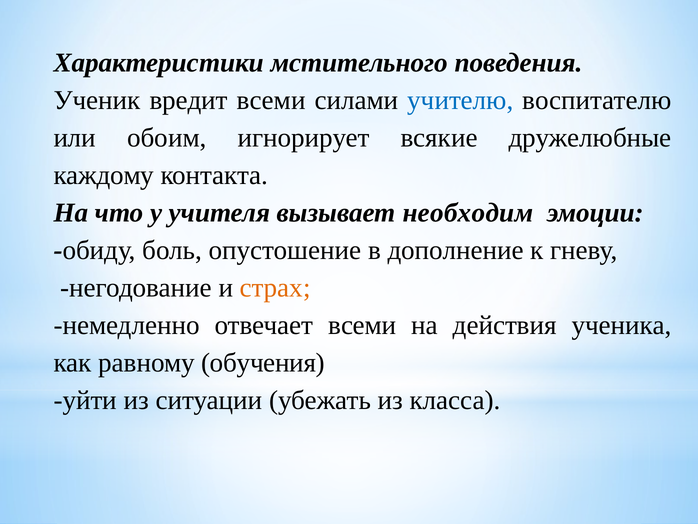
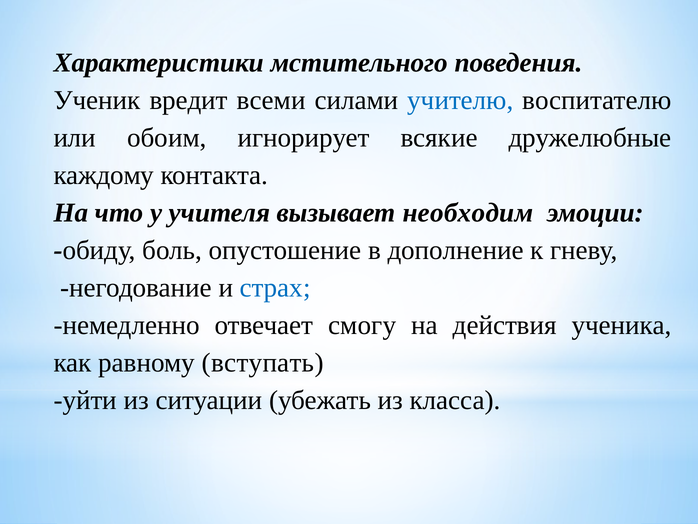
страх colour: orange -> blue
отвечает всеми: всеми -> смогу
обучения: обучения -> вступать
